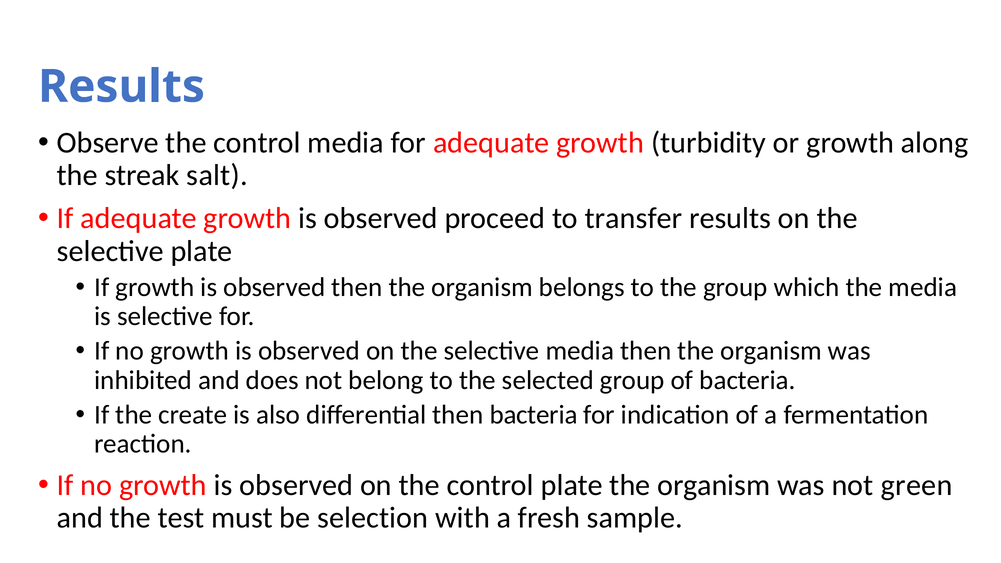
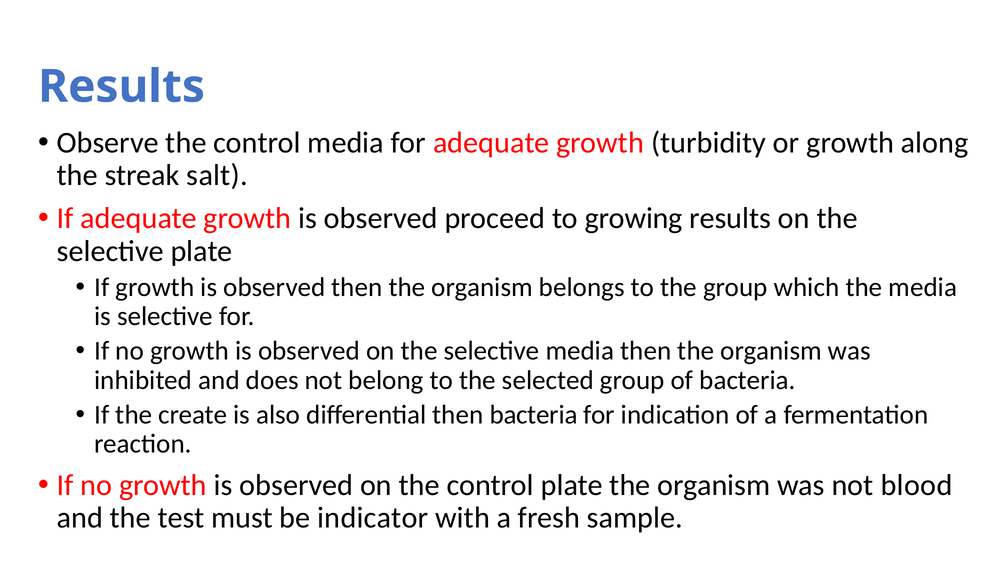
transfer: transfer -> growing
green: green -> blood
selection: selection -> indicator
